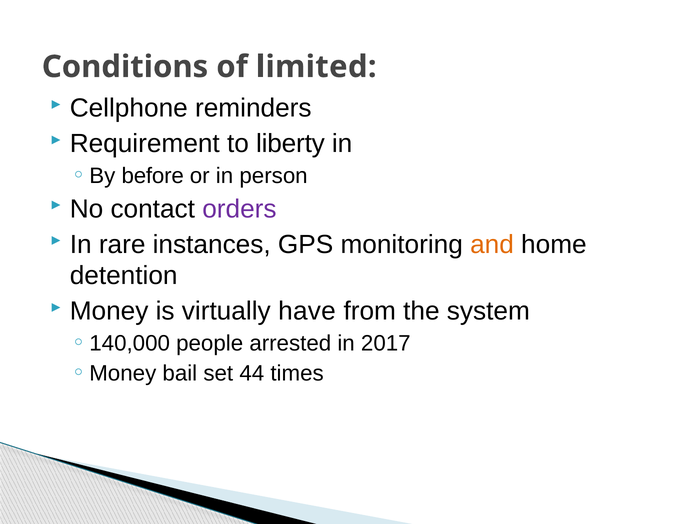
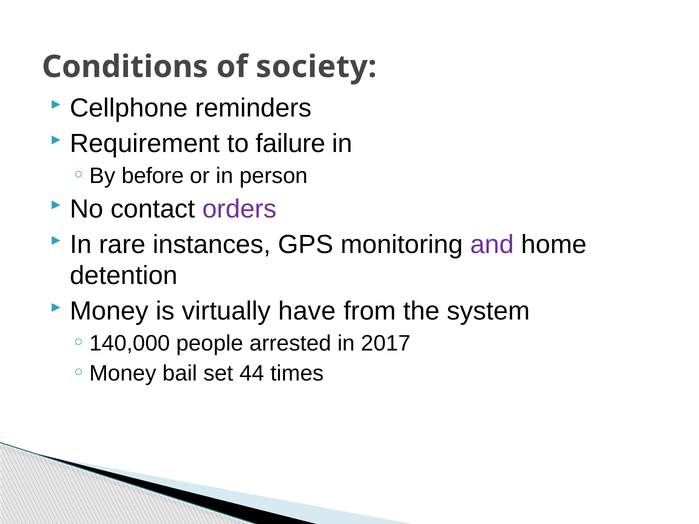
limited: limited -> society
liberty: liberty -> failure
and colour: orange -> purple
